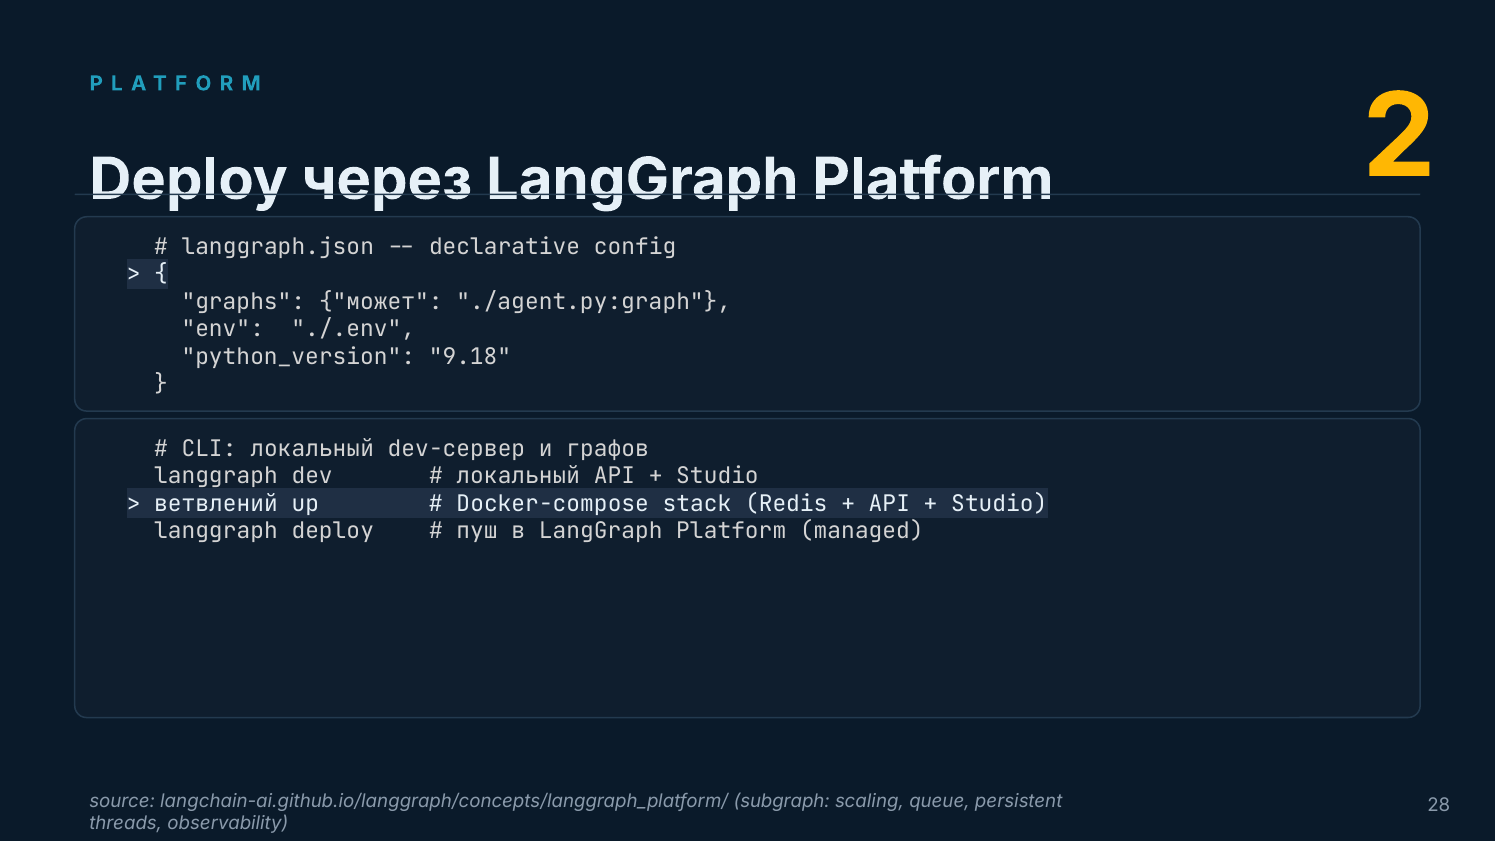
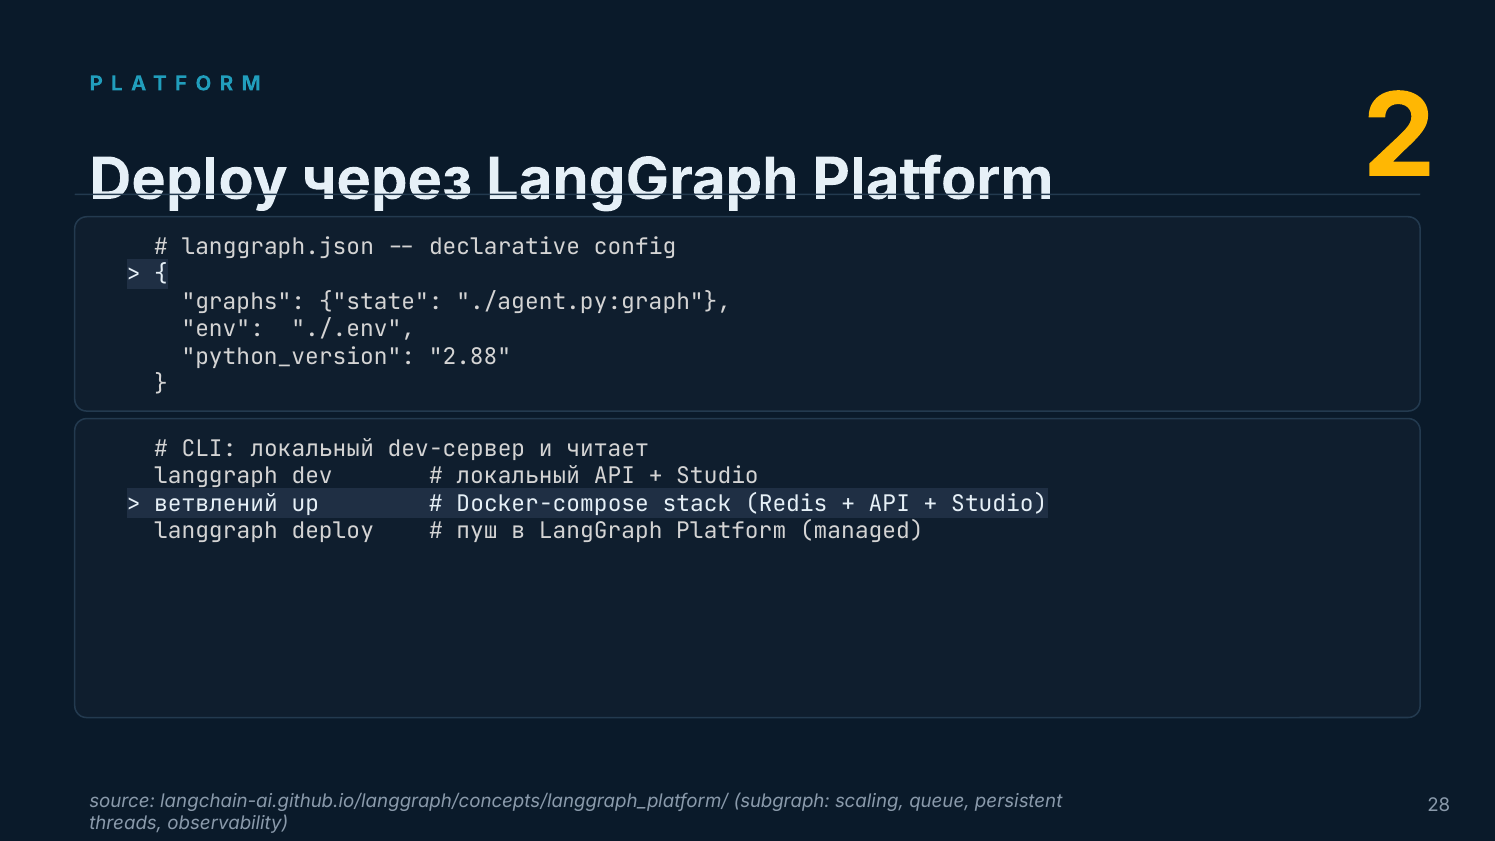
может: может -> state
9.18: 9.18 -> 2.88
графов: графов -> читает
